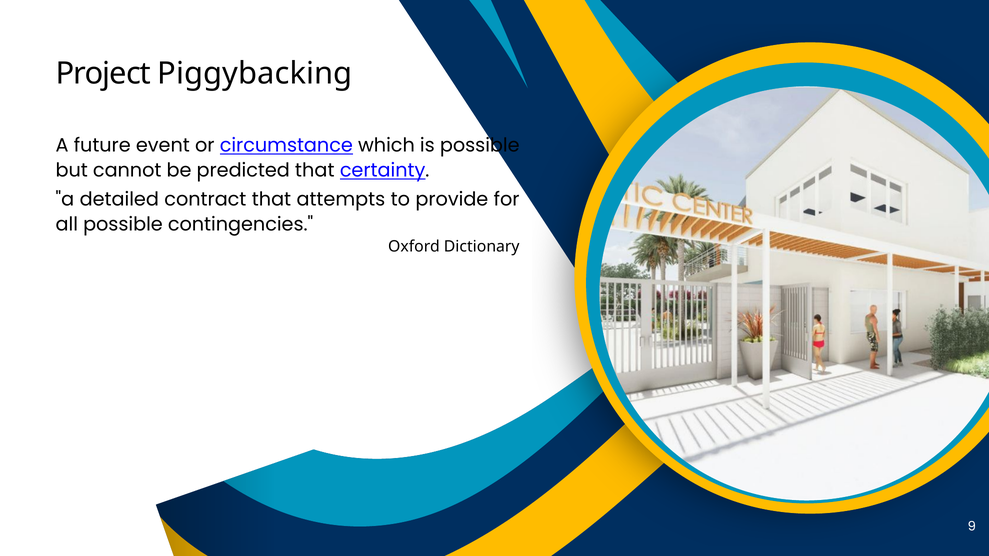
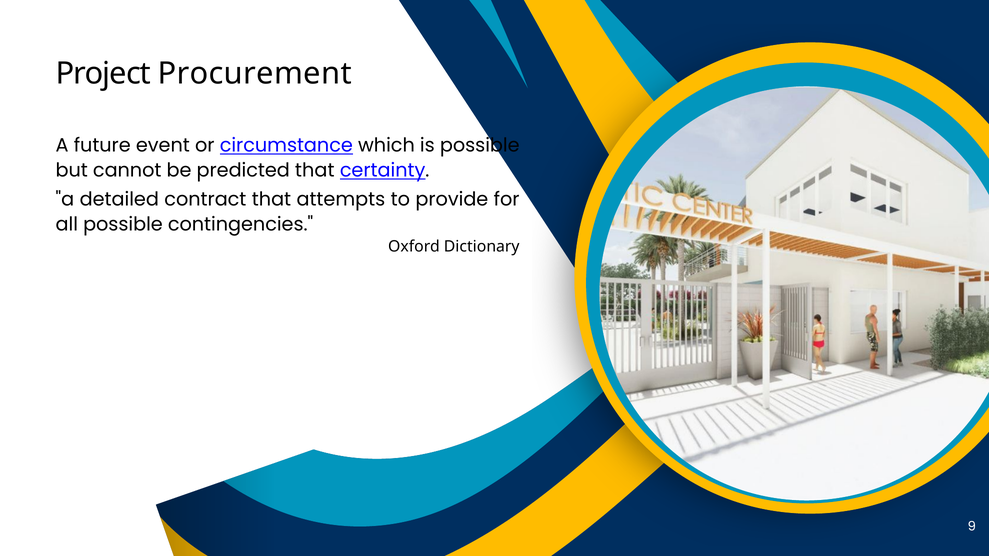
Piggybacking: Piggybacking -> Procurement
